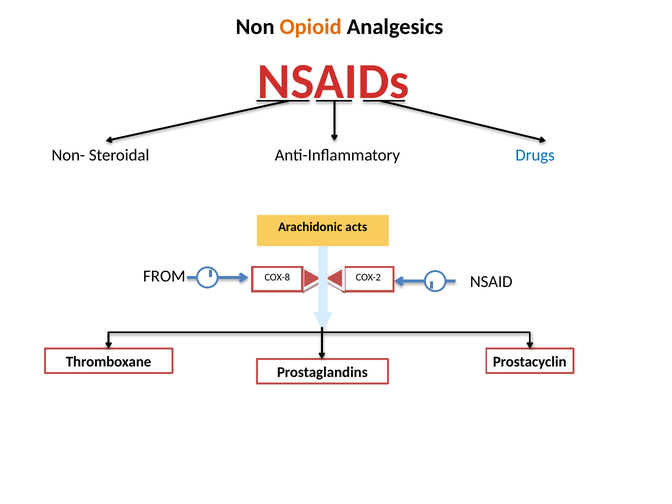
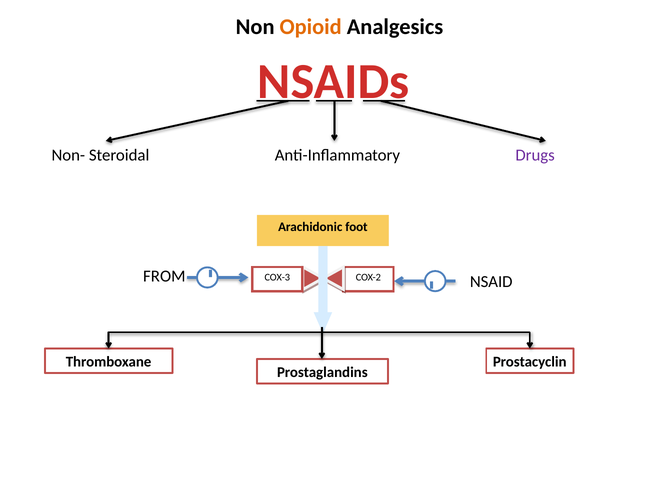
Drugs colour: blue -> purple
acts: acts -> foot
COX-8: COX-8 -> COX-3
